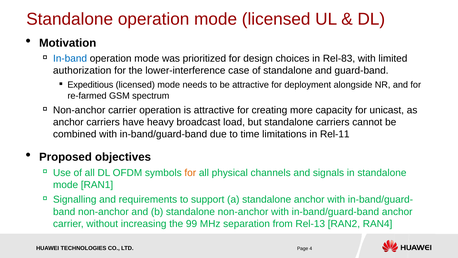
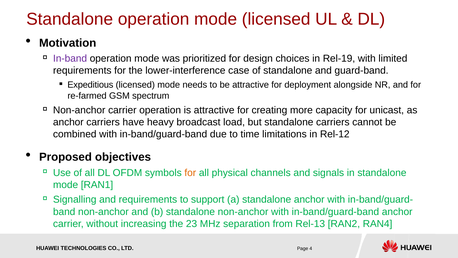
In-band colour: blue -> purple
Rel-83: Rel-83 -> Rel-19
authorization at (82, 71): authorization -> requirements
Rel-11: Rel-11 -> Rel-12
99: 99 -> 23
